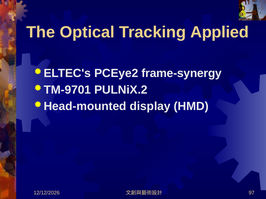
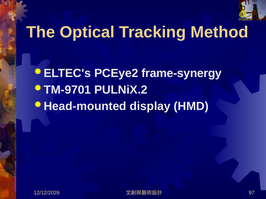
Applied: Applied -> Method
